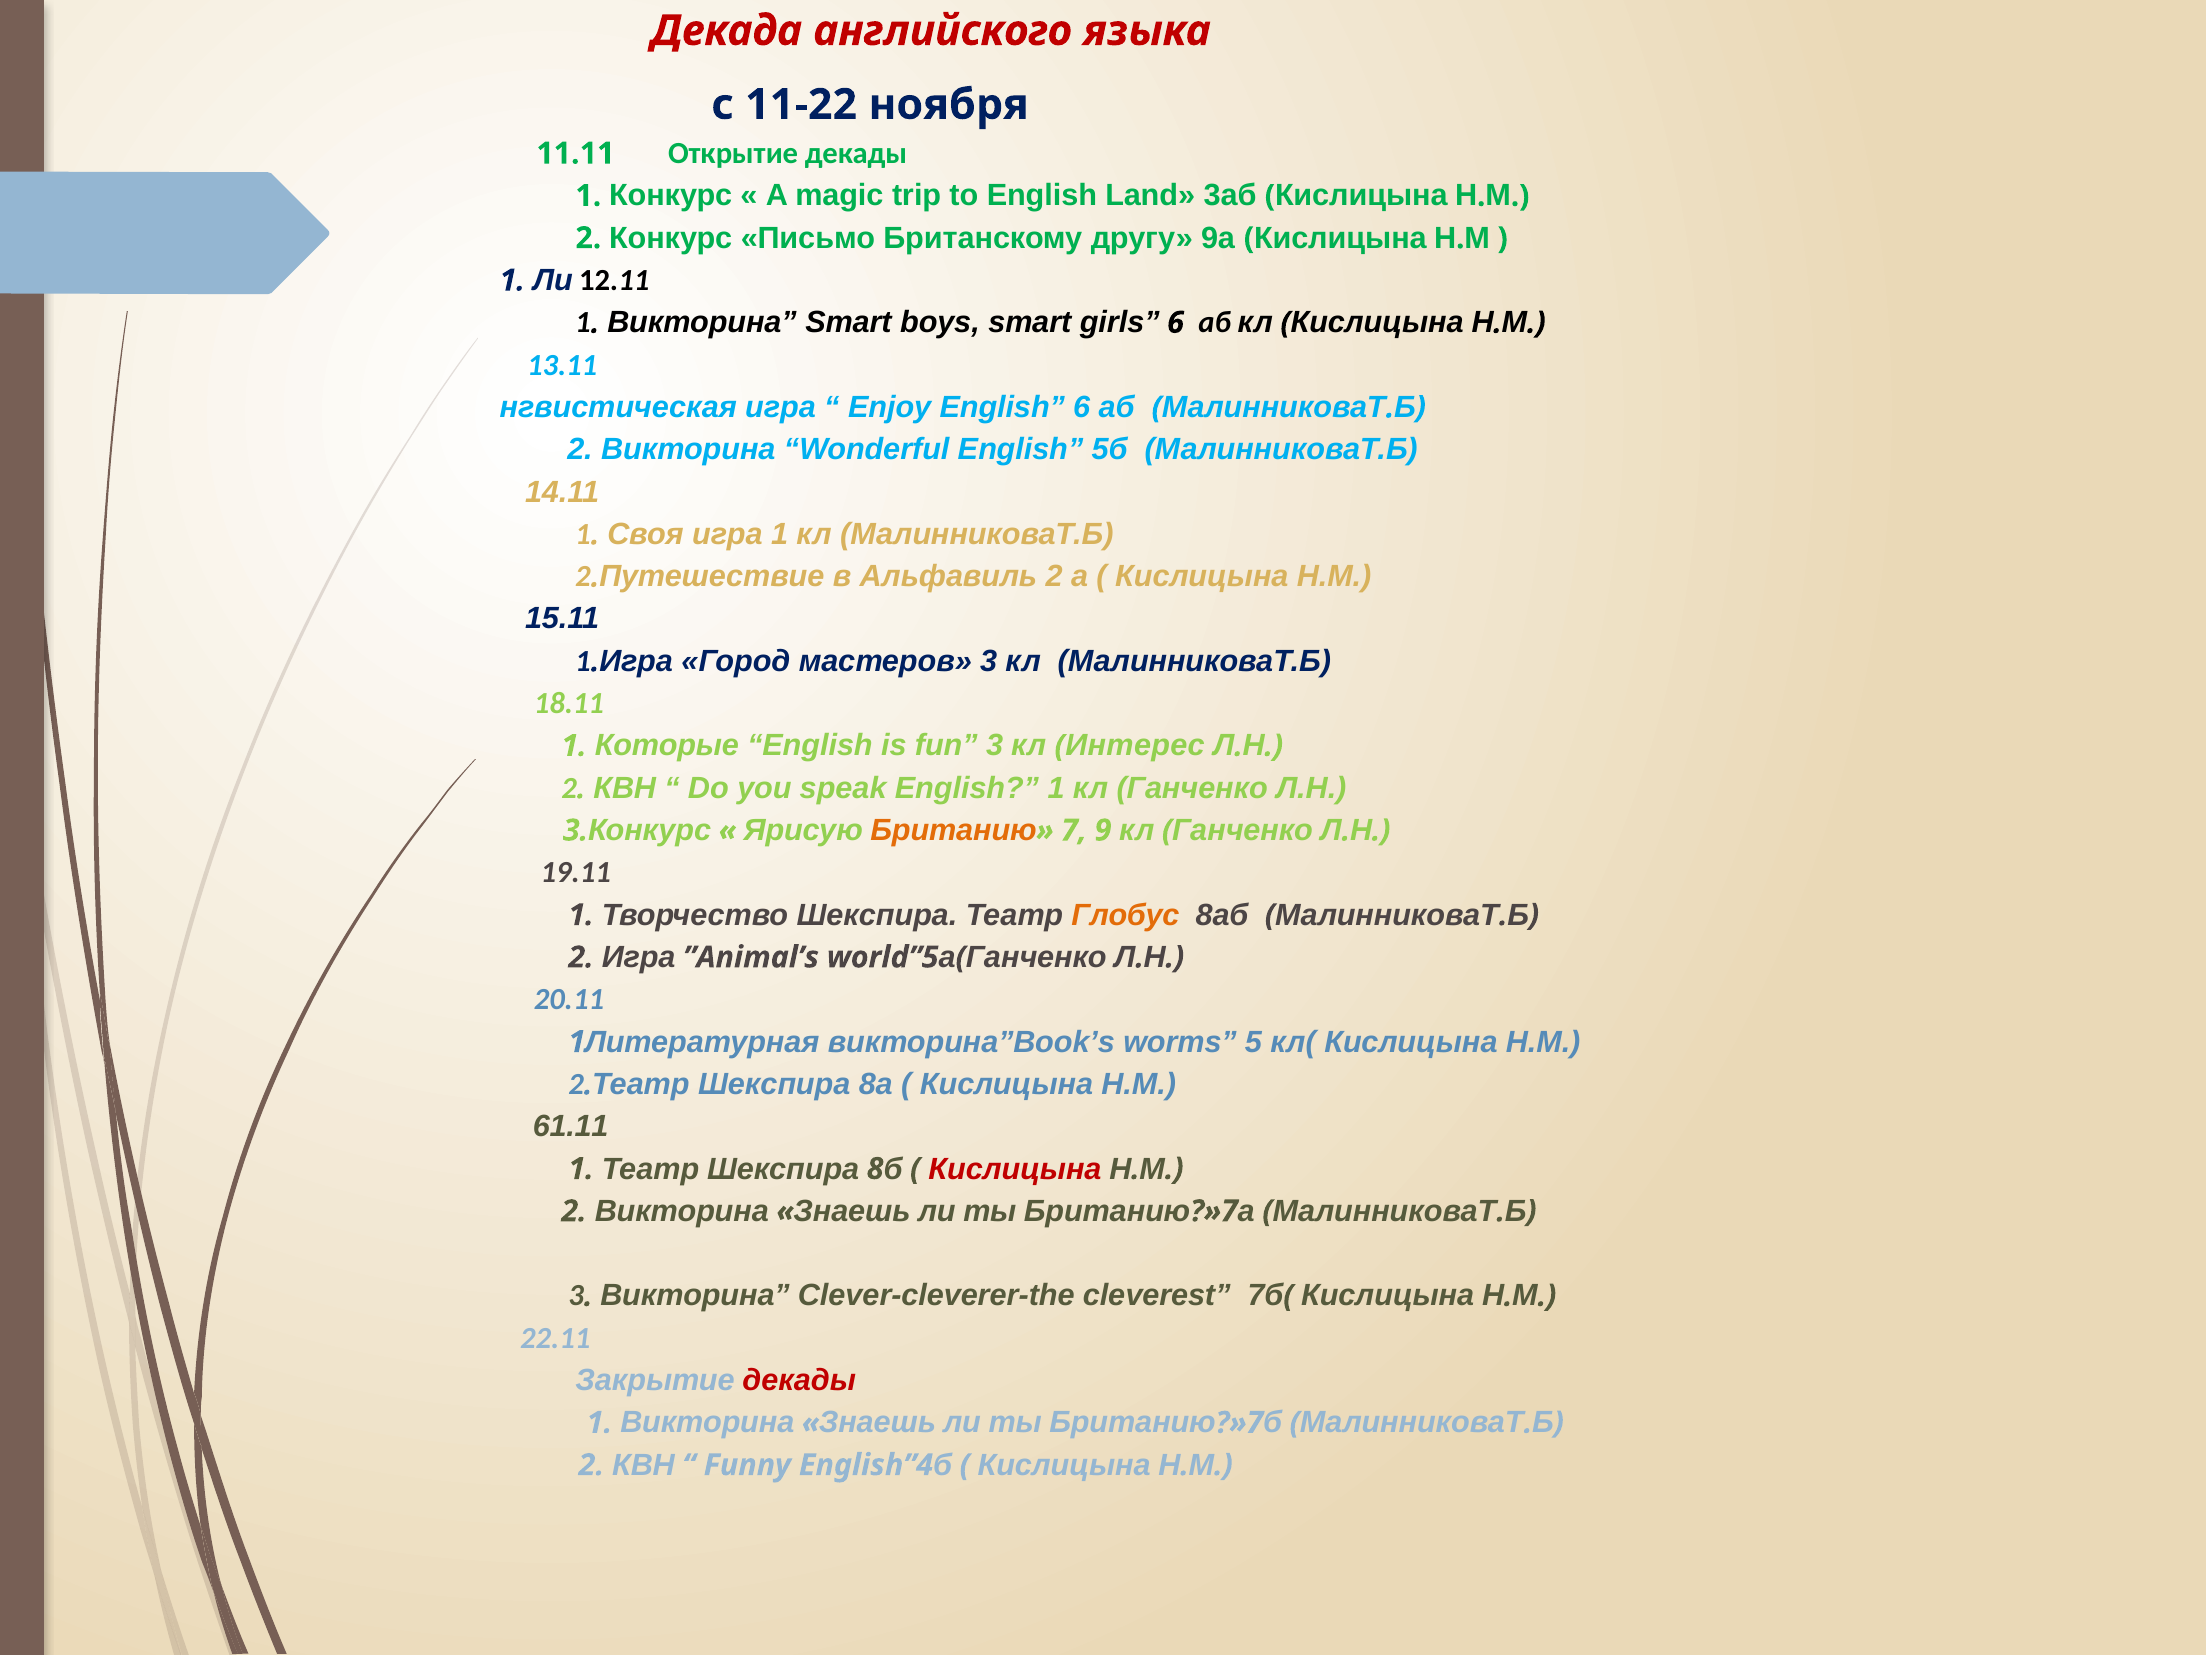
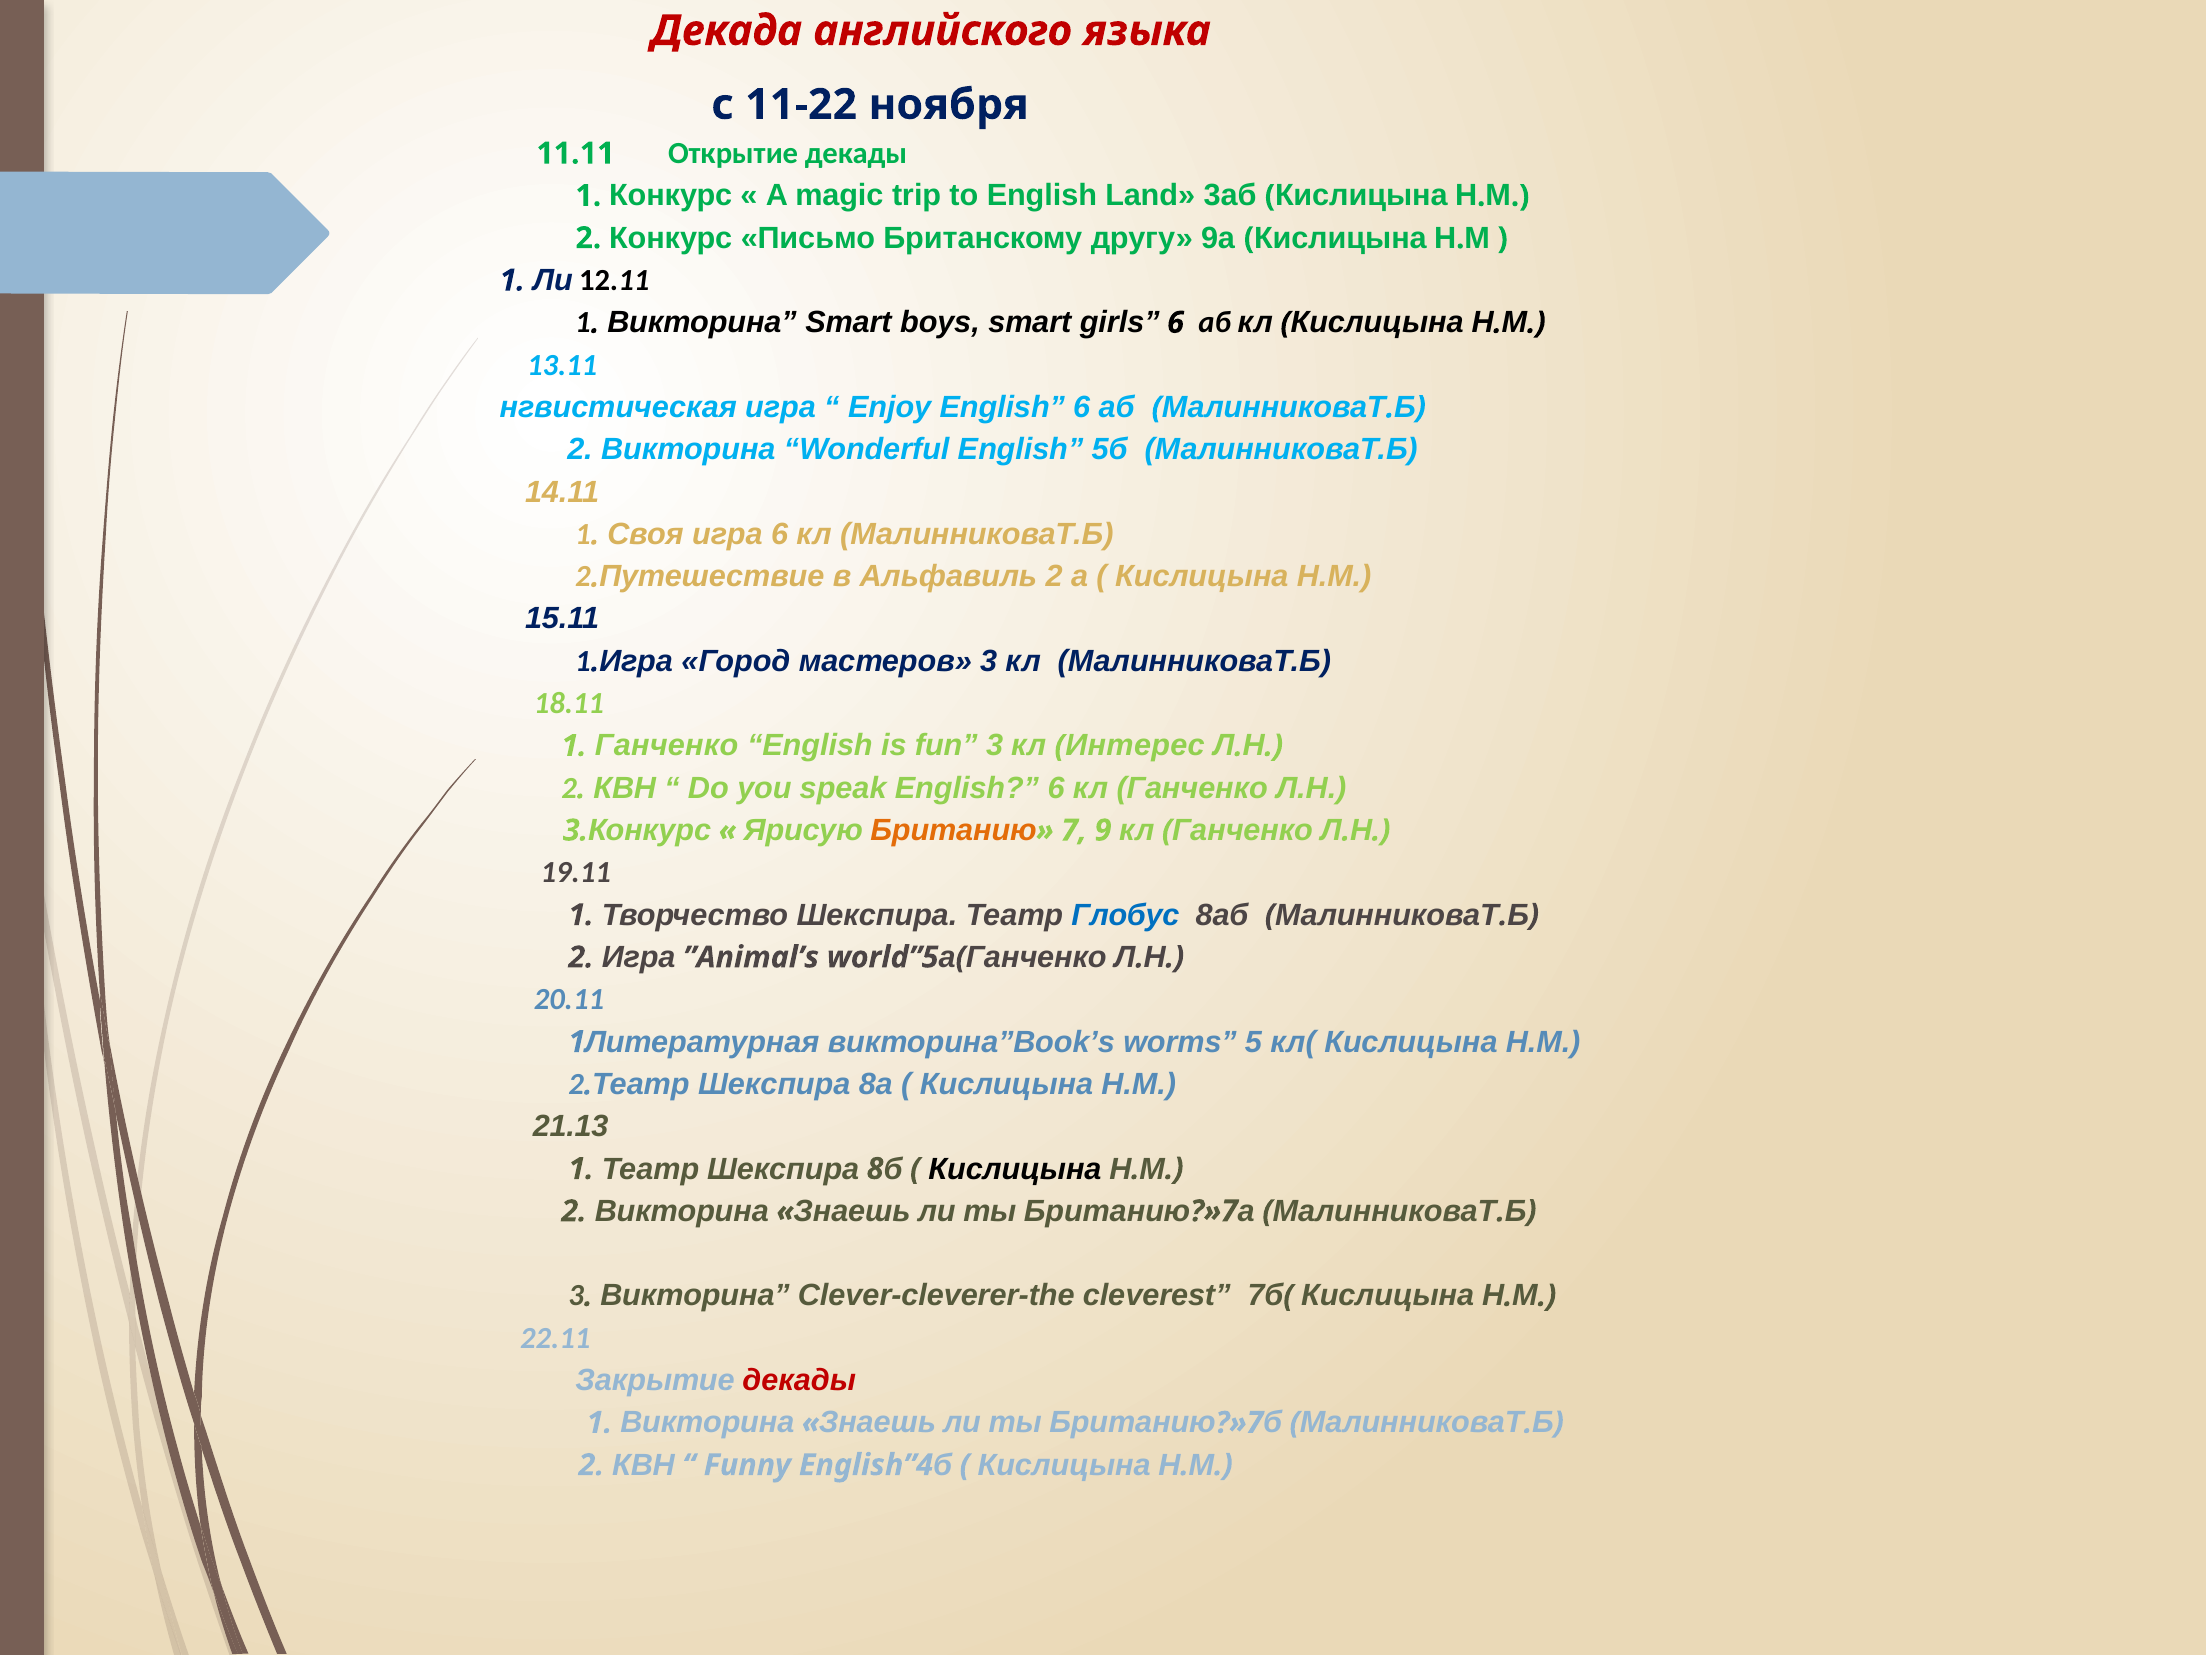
игра 1: 1 -> 6
1 Которые: Которые -> Ганченко
speak English 1: 1 -> 6
Глобус colour: orange -> blue
61.11: 61.11 -> 21.13
Кислицына at (1015, 1169) colour: red -> black
